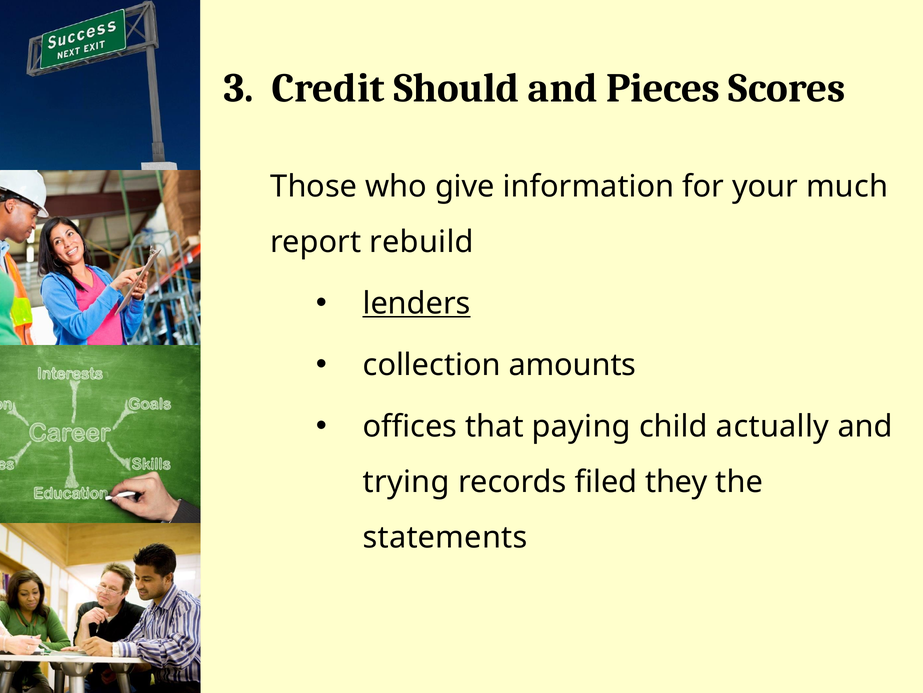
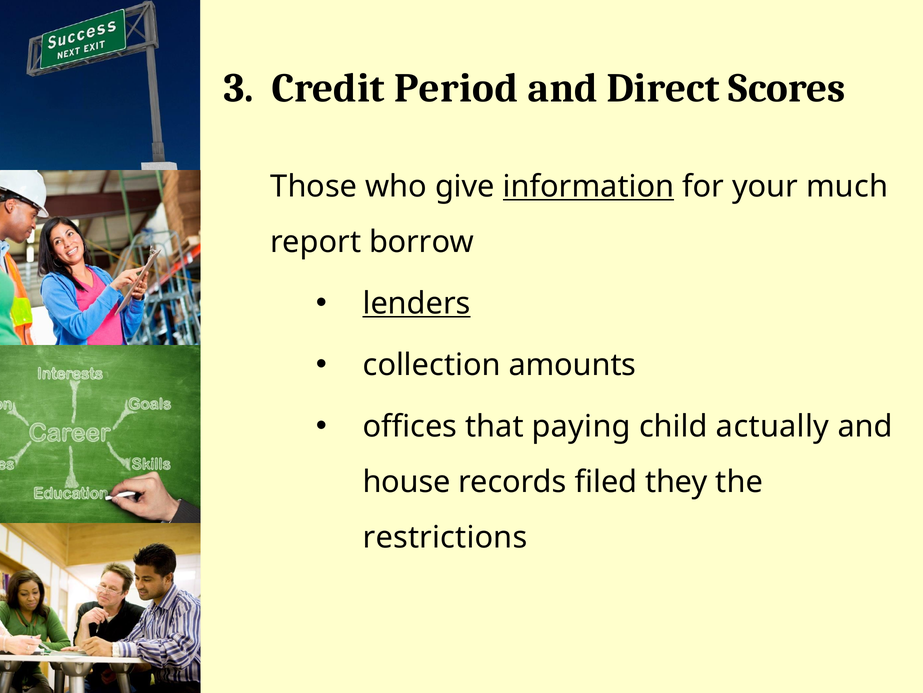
Should: Should -> Period
Pieces: Pieces -> Direct
information underline: none -> present
rebuild: rebuild -> borrow
trying: trying -> house
statements: statements -> restrictions
